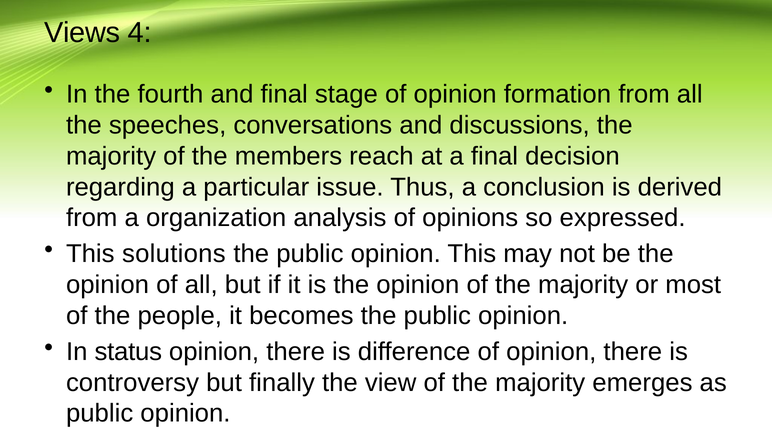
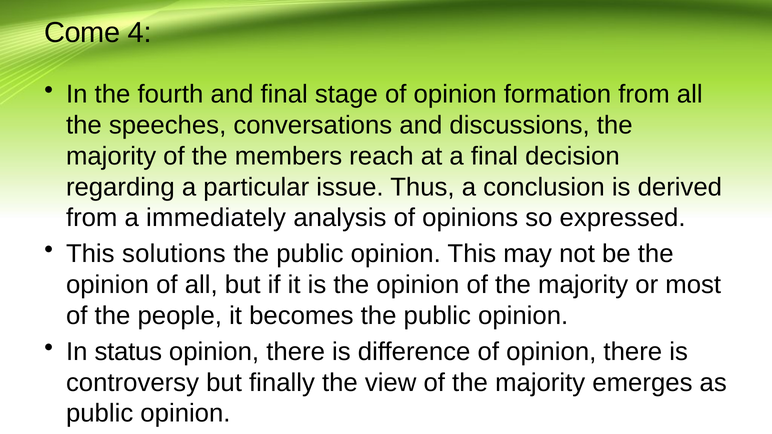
Views: Views -> Come
organization: organization -> immediately
